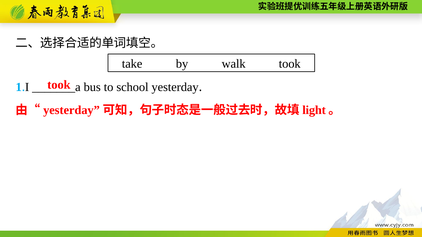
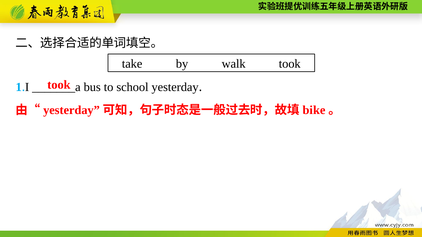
light: light -> bike
